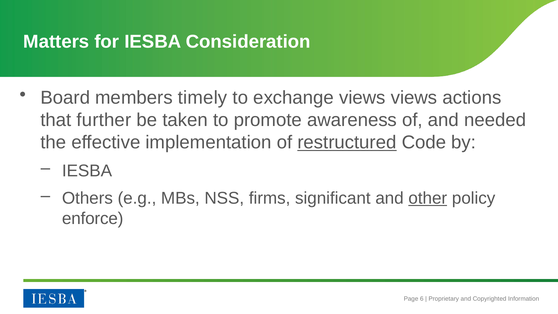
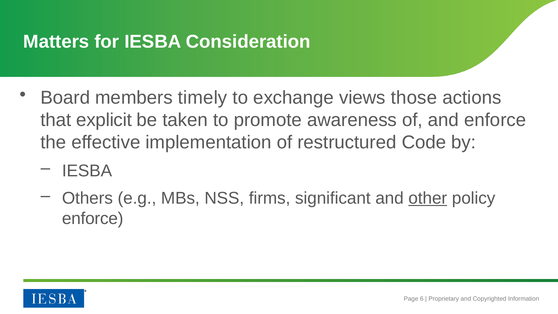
views views: views -> those
further: further -> explicit
and needed: needed -> enforce
restructured underline: present -> none
